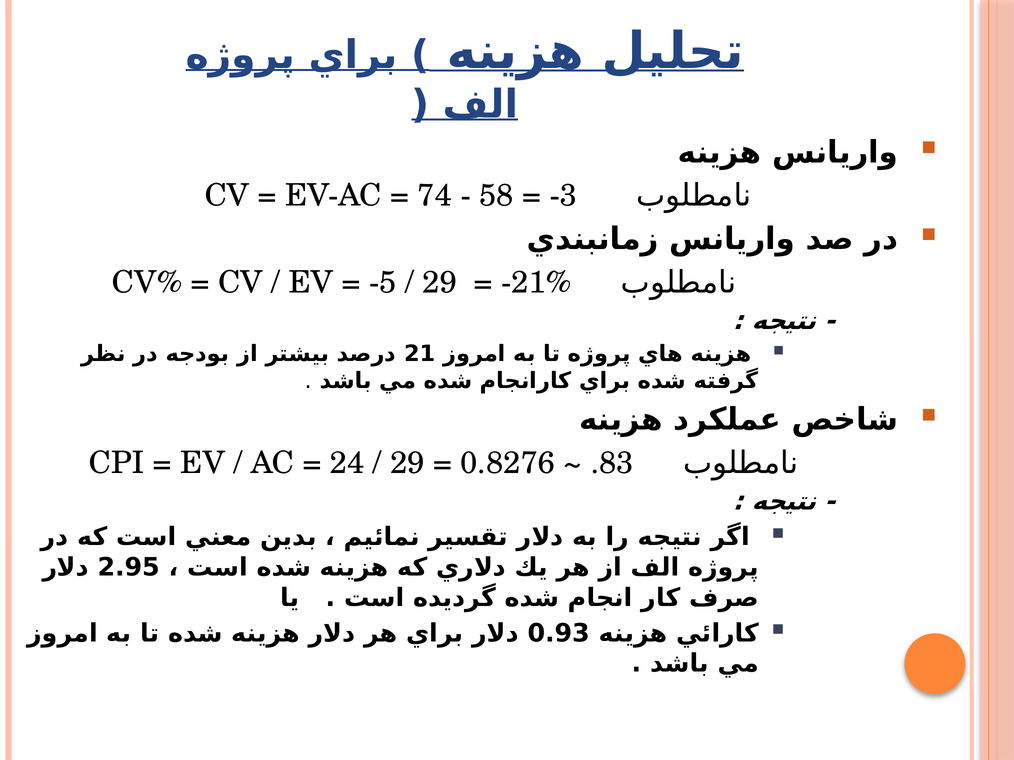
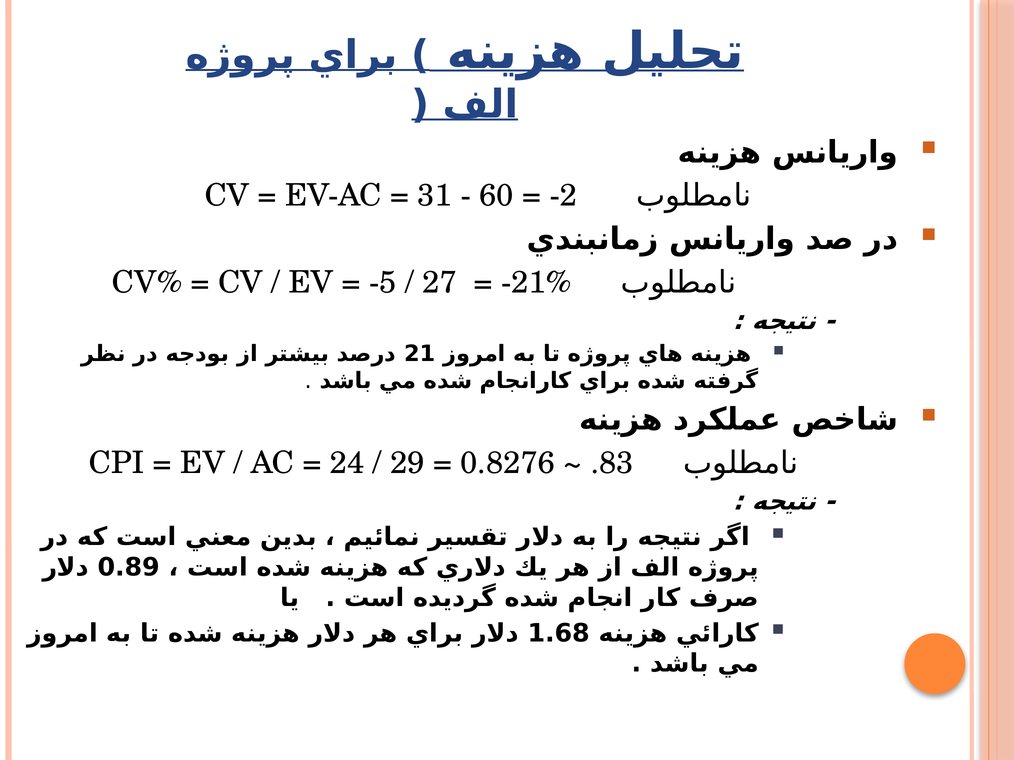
74: 74 -> 31
58: 58 -> 60
-3: -3 -> -2
29 at (440, 283): 29 -> 27
2.95: 2.95 -> 0.89
0.93: 0.93 -> 1.68
